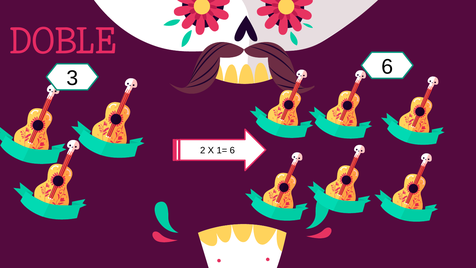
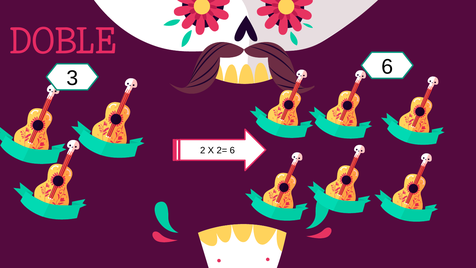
1=: 1= -> 2=
